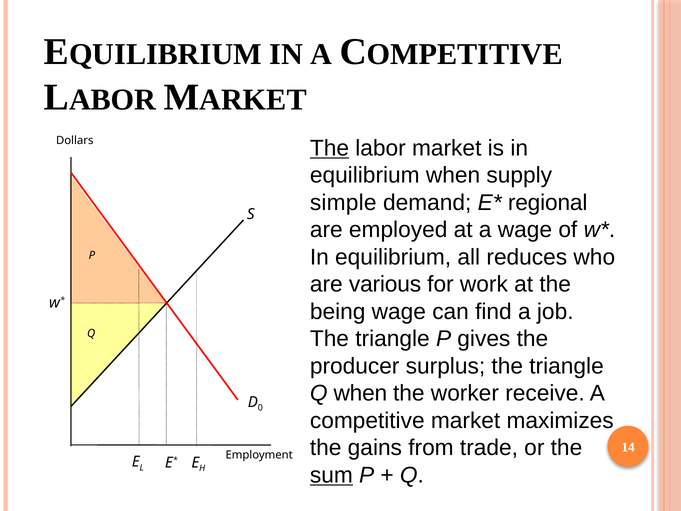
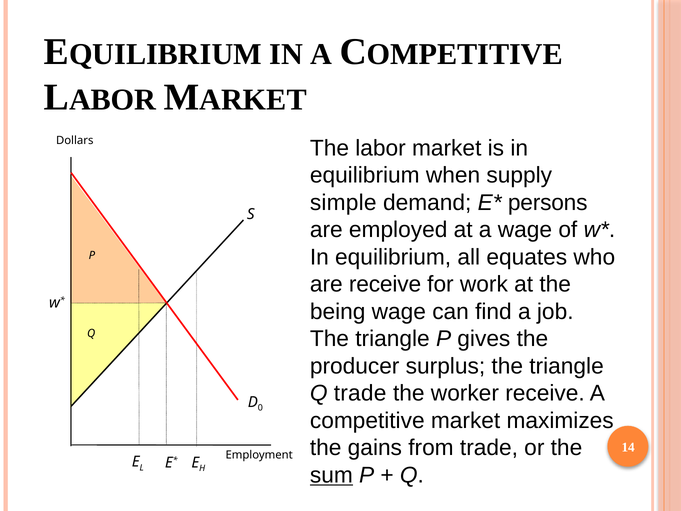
The at (329, 148) underline: present -> none
regional: regional -> persons
reduces: reduces -> equates
are various: various -> receive
Q when: when -> trade
